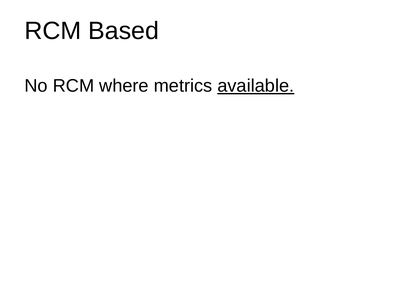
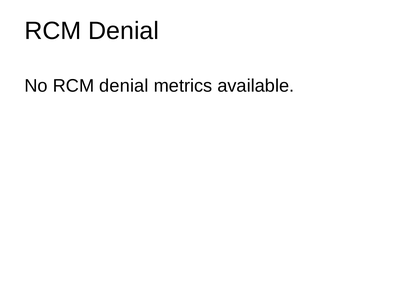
Based at (124, 31): Based -> Denial
No RCM where: where -> denial
available underline: present -> none
